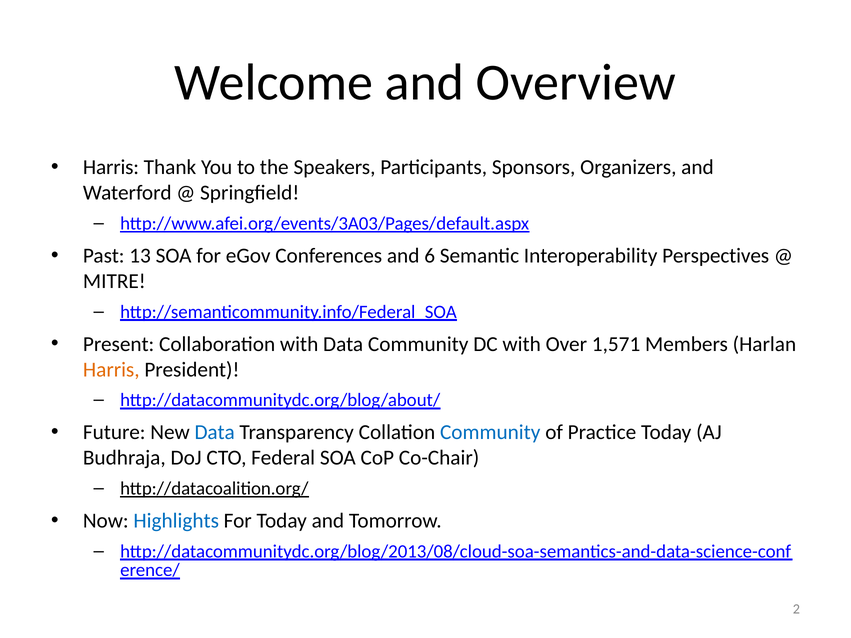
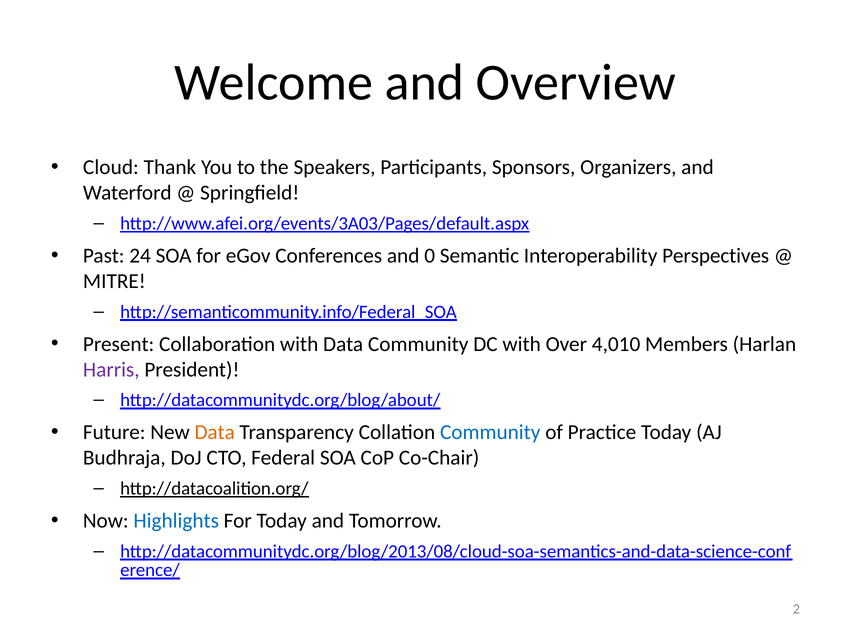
Harris at (111, 167): Harris -> Cloud
13: 13 -> 24
6: 6 -> 0
1,571: 1,571 -> 4,010
Harris at (111, 370) colour: orange -> purple
Data at (215, 433) colour: blue -> orange
